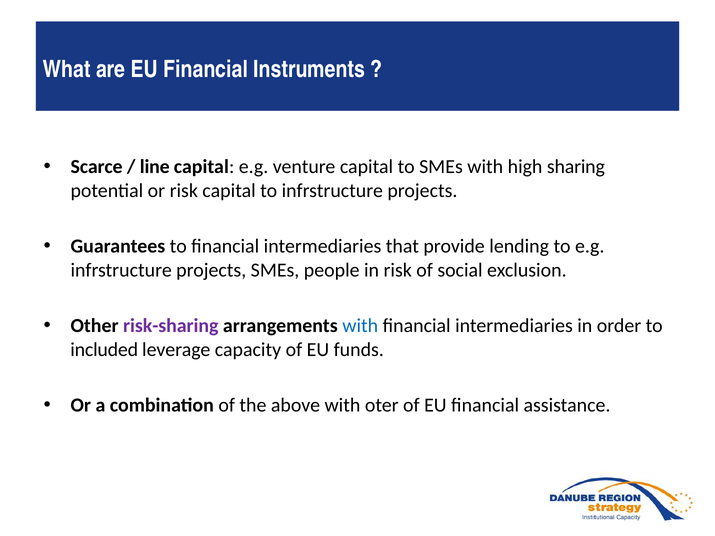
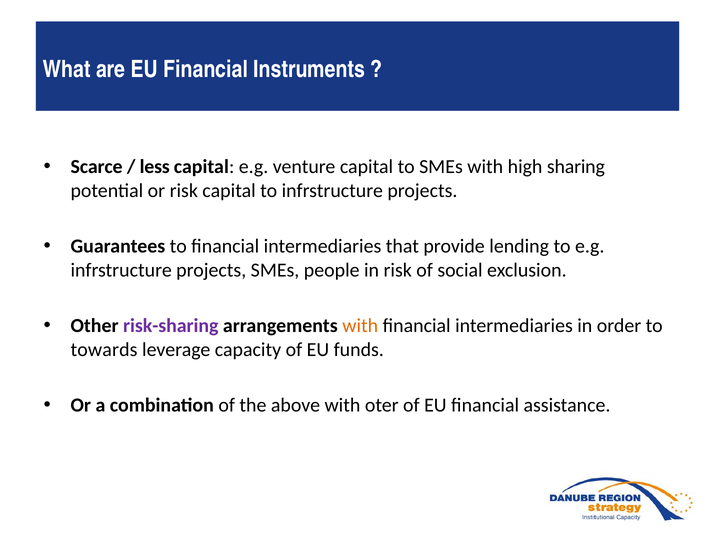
line: line -> less
with at (360, 326) colour: blue -> orange
included: included -> towards
